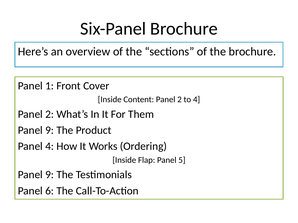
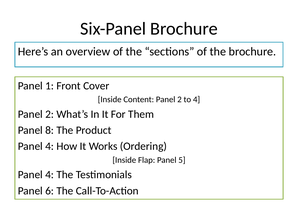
9 at (50, 131): 9 -> 8
9 at (50, 175): 9 -> 4
